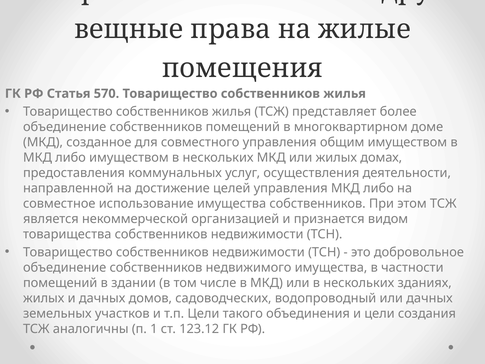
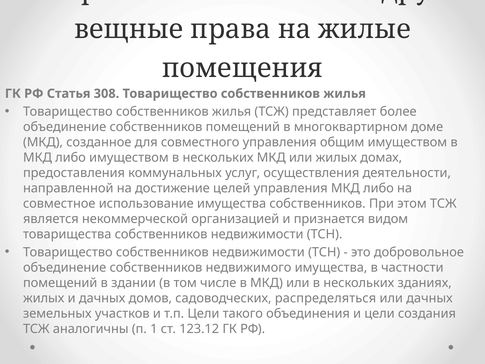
570: 570 -> 308
водопроводный: водопроводный -> распределяться
